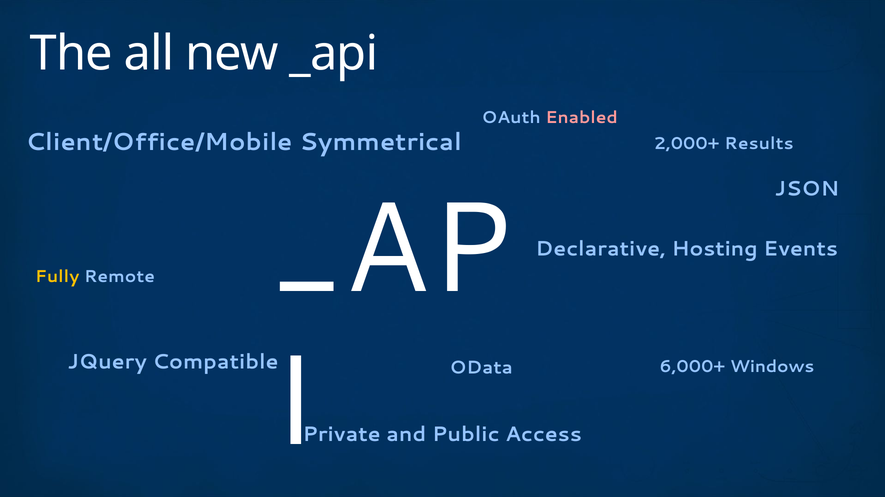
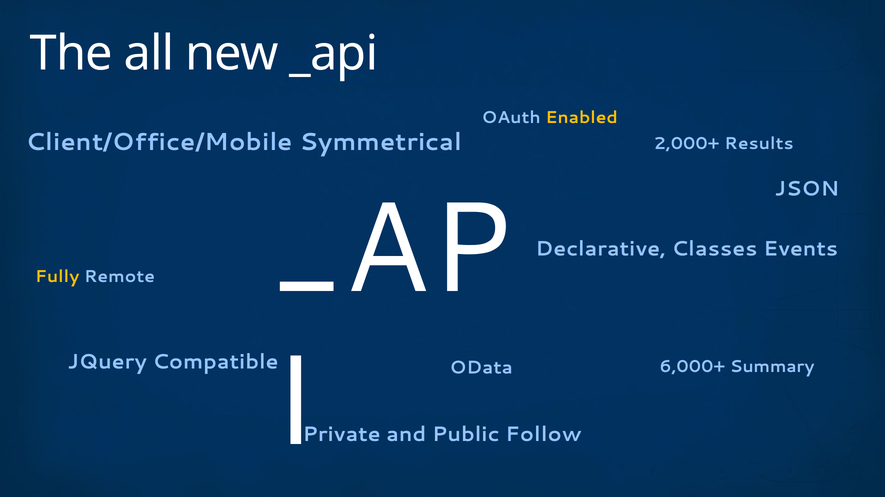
Enabled colour: pink -> yellow
Hosting: Hosting -> Classes
Windows: Windows -> Summary
Access: Access -> Follow
